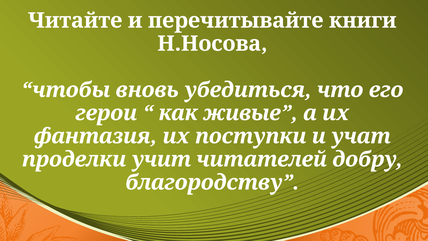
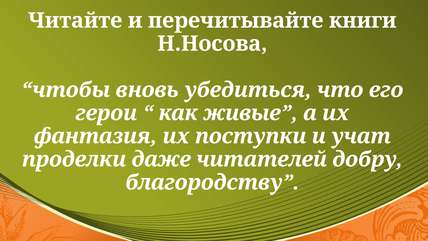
учит: учит -> даже
